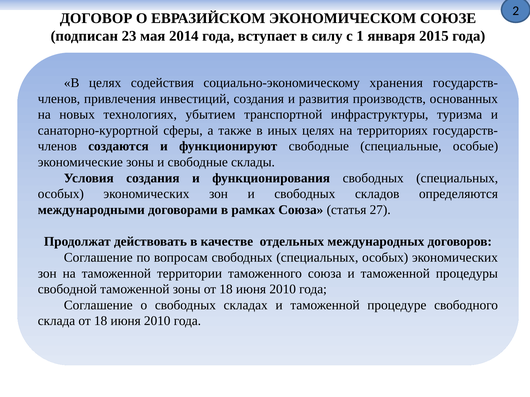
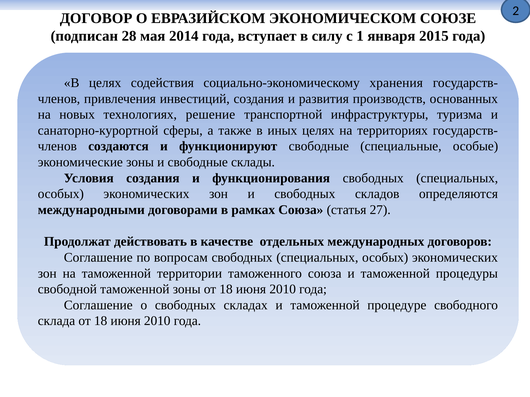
23: 23 -> 28
убытием: убытием -> решение
